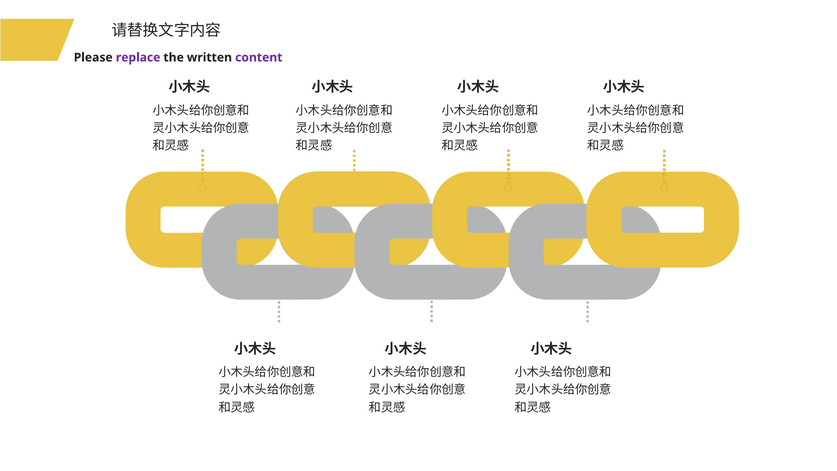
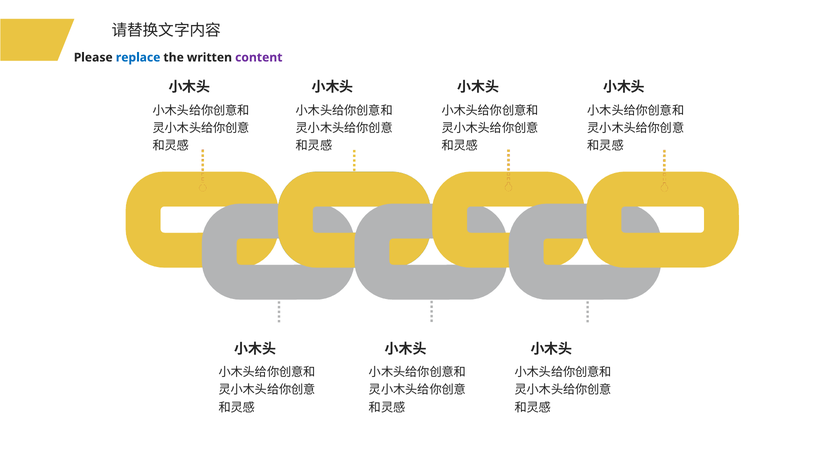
replace colour: purple -> blue
